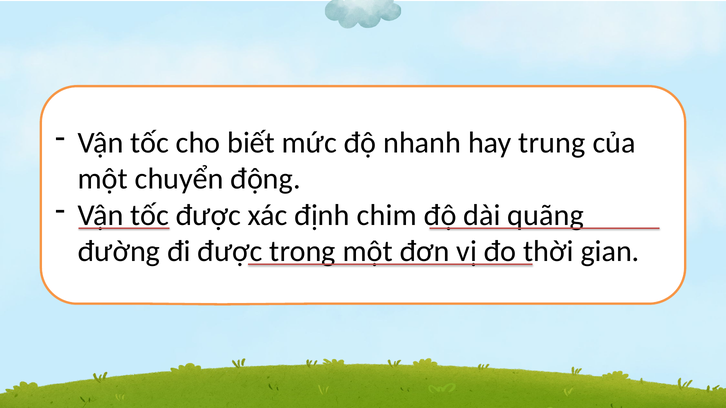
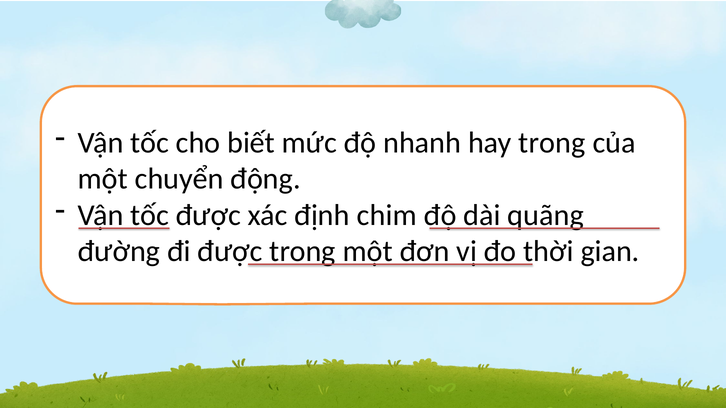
hay trung: trung -> trong
